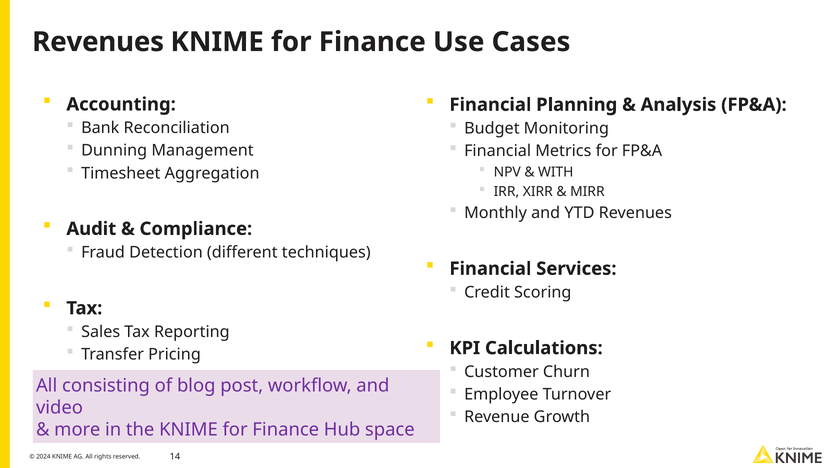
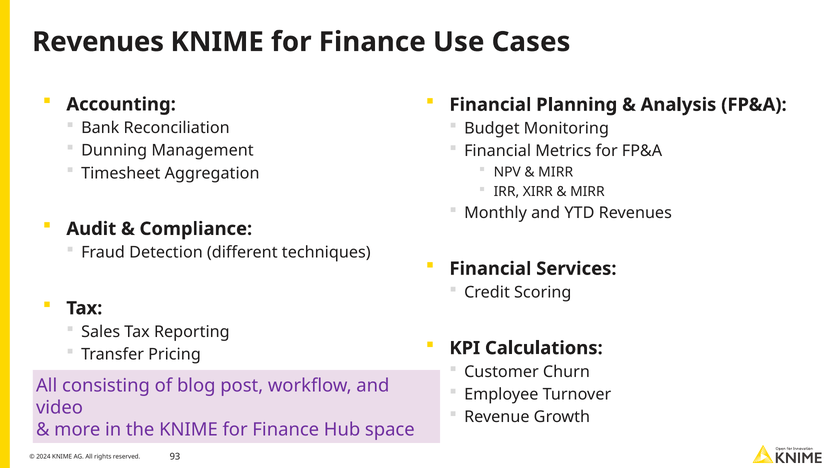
WITH at (556, 172): WITH -> MIRR
14: 14 -> 93
